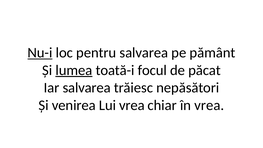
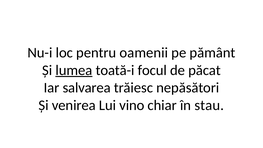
Nu-i underline: present -> none
pentru salvarea: salvarea -> oamenii
Lui vrea: vrea -> vino
în vrea: vrea -> stau
